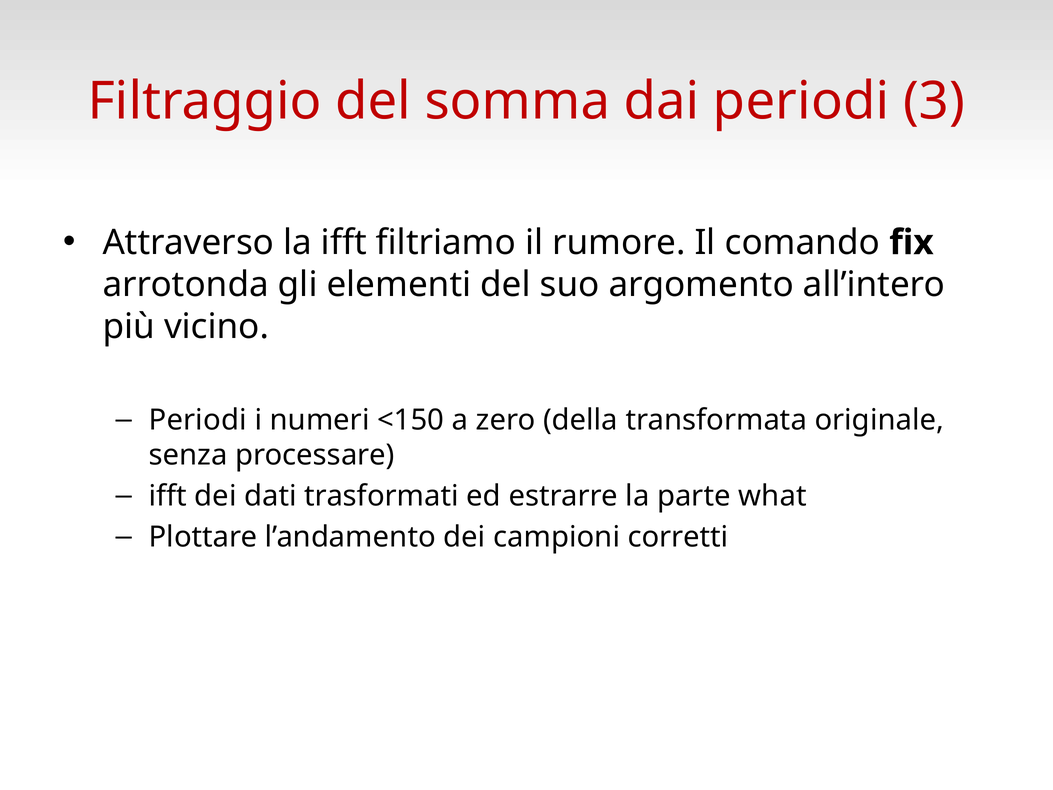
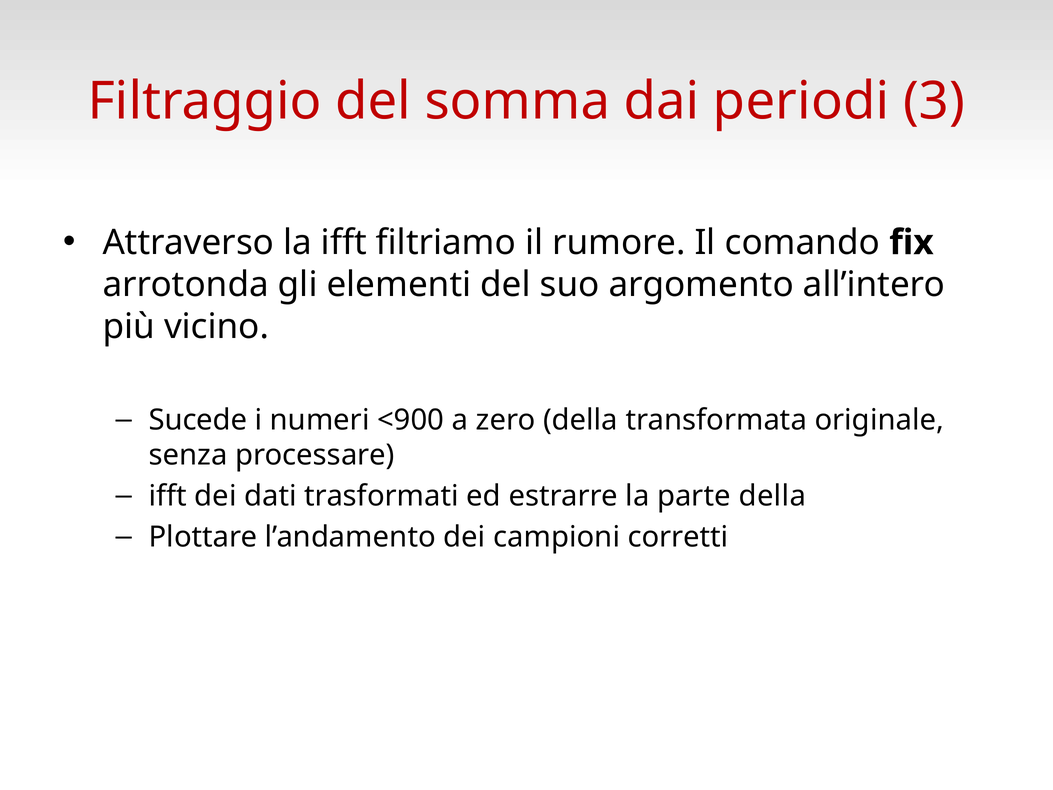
Periodi at (198, 420): Periodi -> Sucede
<150: <150 -> <900
parte what: what -> della
